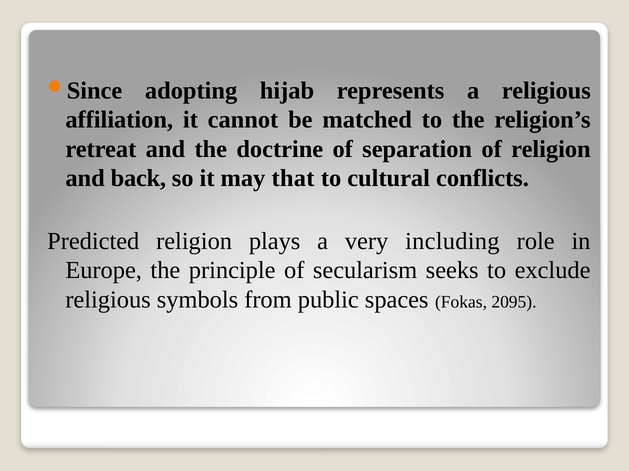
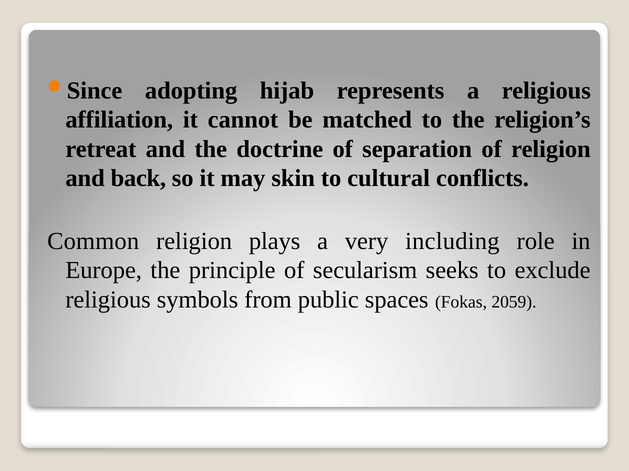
that: that -> skin
Predicted: Predicted -> Common
2095: 2095 -> 2059
